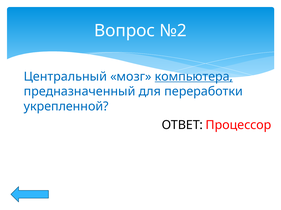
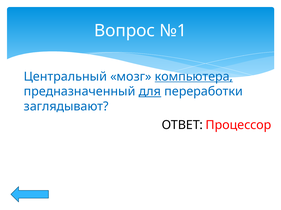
№2: №2 -> №1
для underline: none -> present
укрепленной: укрепленной -> заглядывают
